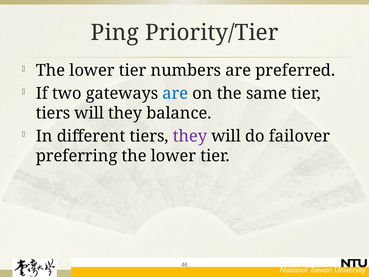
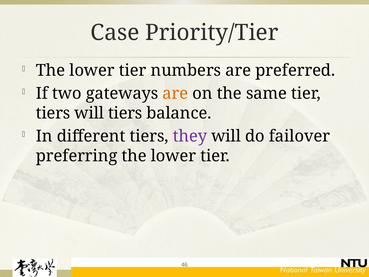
Ping: Ping -> Case
are at (175, 93) colour: blue -> orange
will they: they -> tiers
